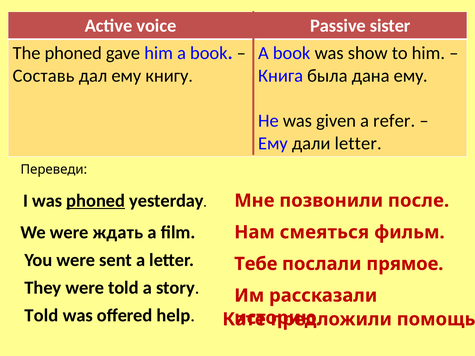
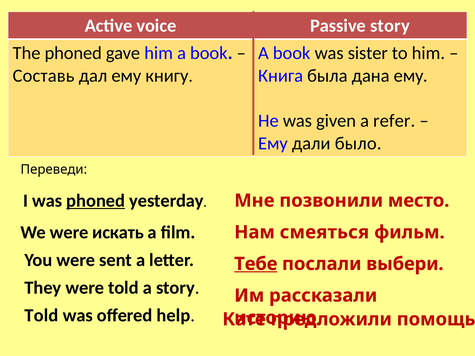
Passive sister: sister -> story
show: show -> sister
дали letter: letter -> было
после: после -> место
ждать: ждать -> искать
Тебе underline: none -> present
прямое: прямое -> выбери
